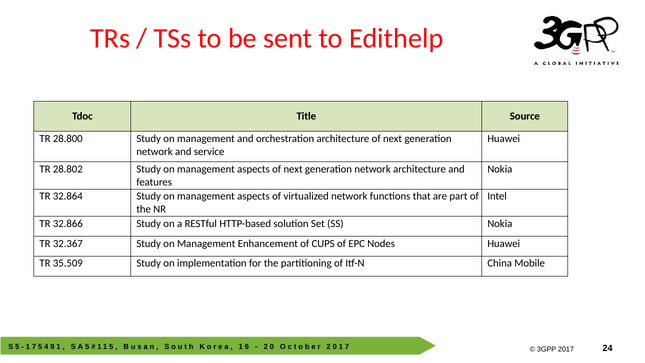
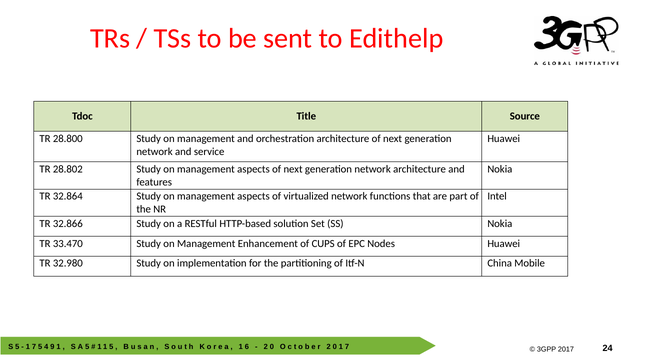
32.367: 32.367 -> 33.470
35.509: 35.509 -> 32.980
